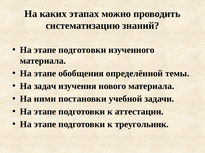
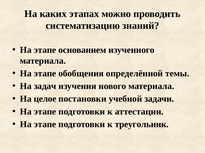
подготовки at (82, 50): подготовки -> основанием
ними: ними -> целое
